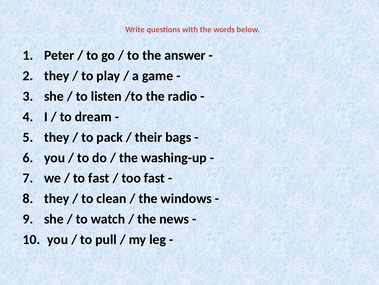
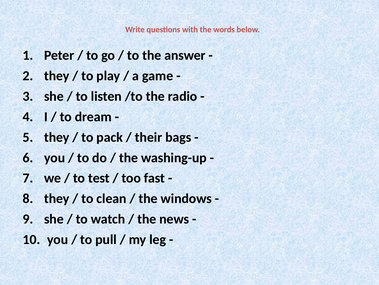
to fast: fast -> test
